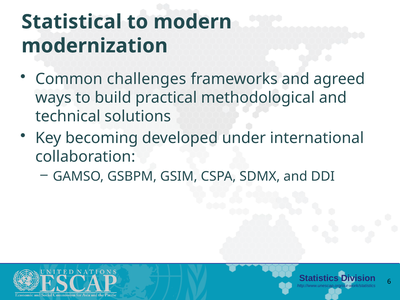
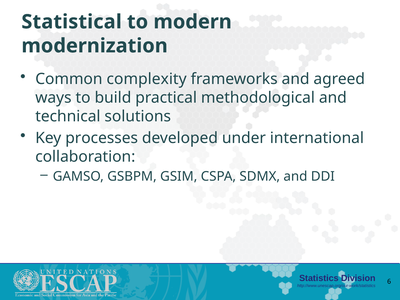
challenges: challenges -> complexity
becoming: becoming -> processes
